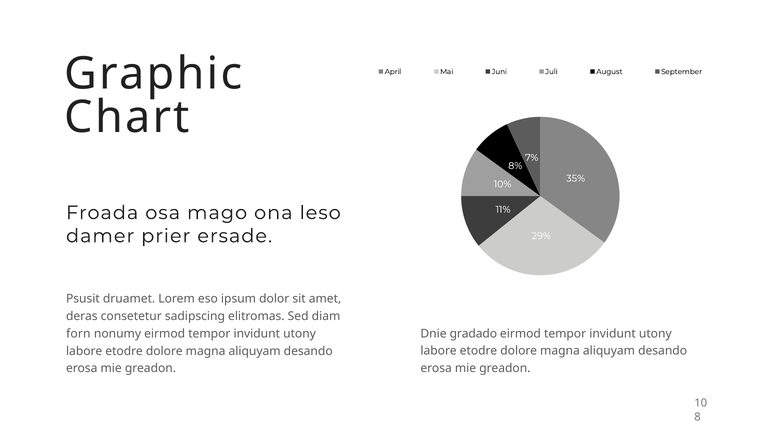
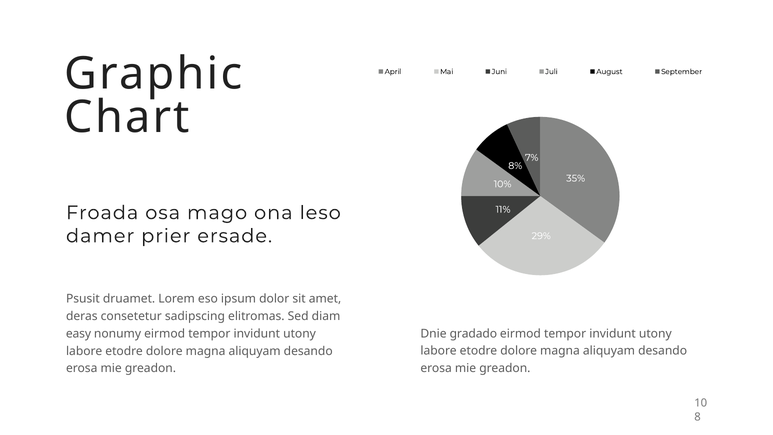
forn: forn -> easy
